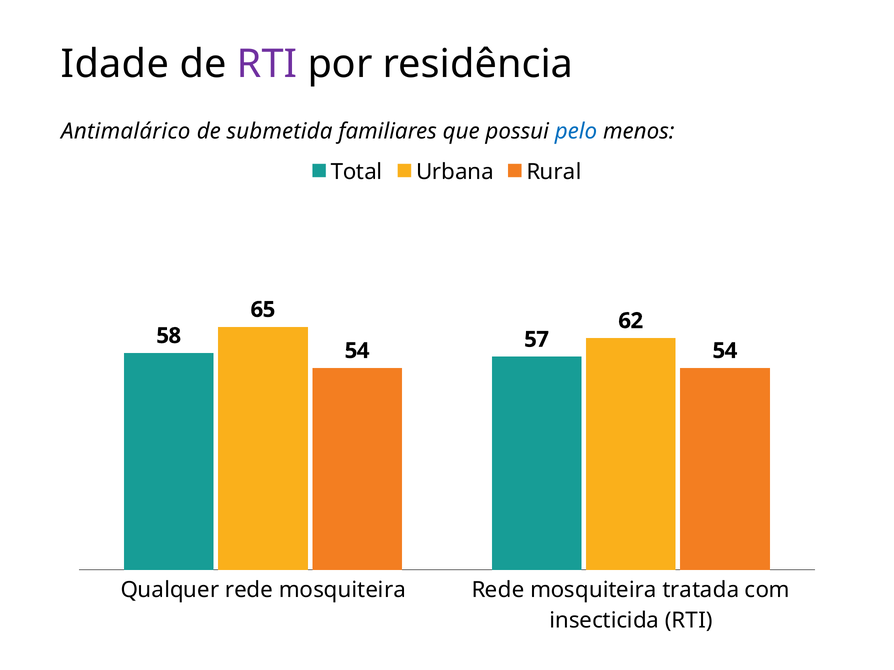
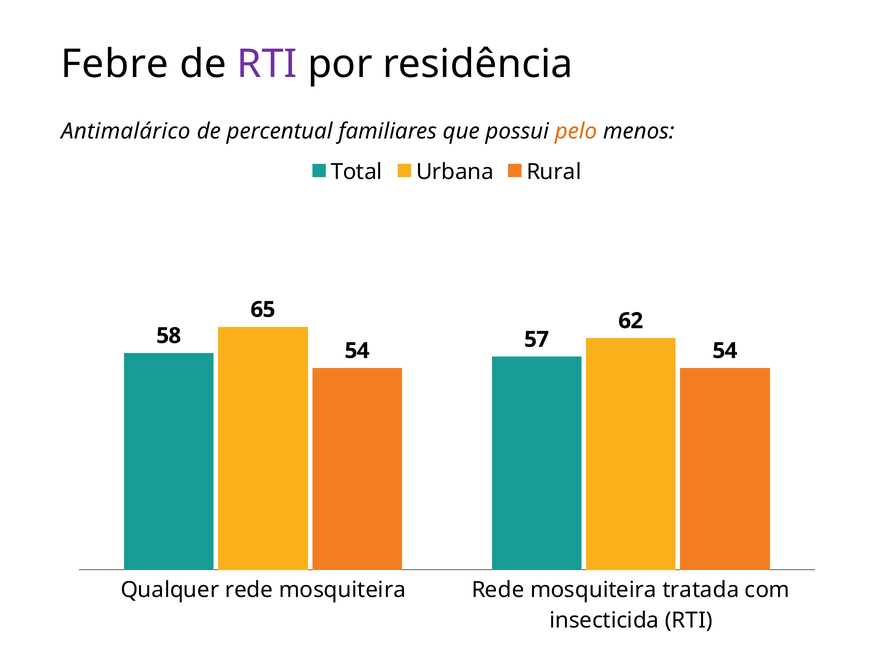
Idade: Idade -> Febre
submetida: submetida -> percentual
pelo colour: blue -> orange
